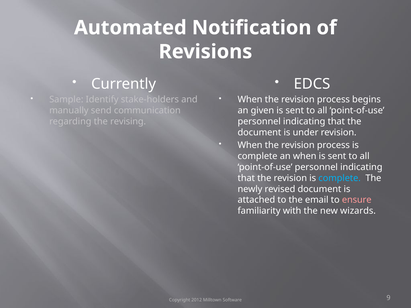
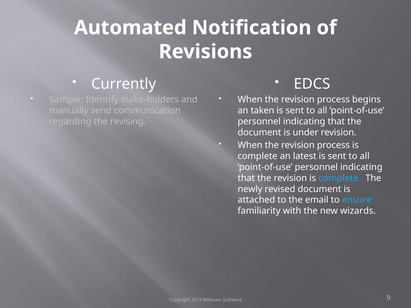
given: given -> taken
an when: when -> latest
ensure colour: pink -> light blue
